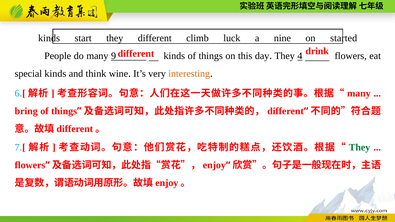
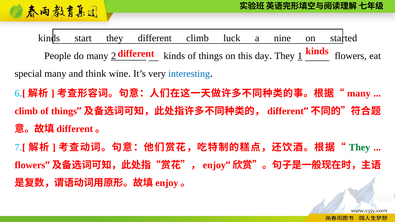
different drink: drink -> kinds
9: 9 -> 2
4: 4 -> 1
special kinds: kinds -> many
interesting colour: orange -> blue
bring at (26, 111): bring -> climb
